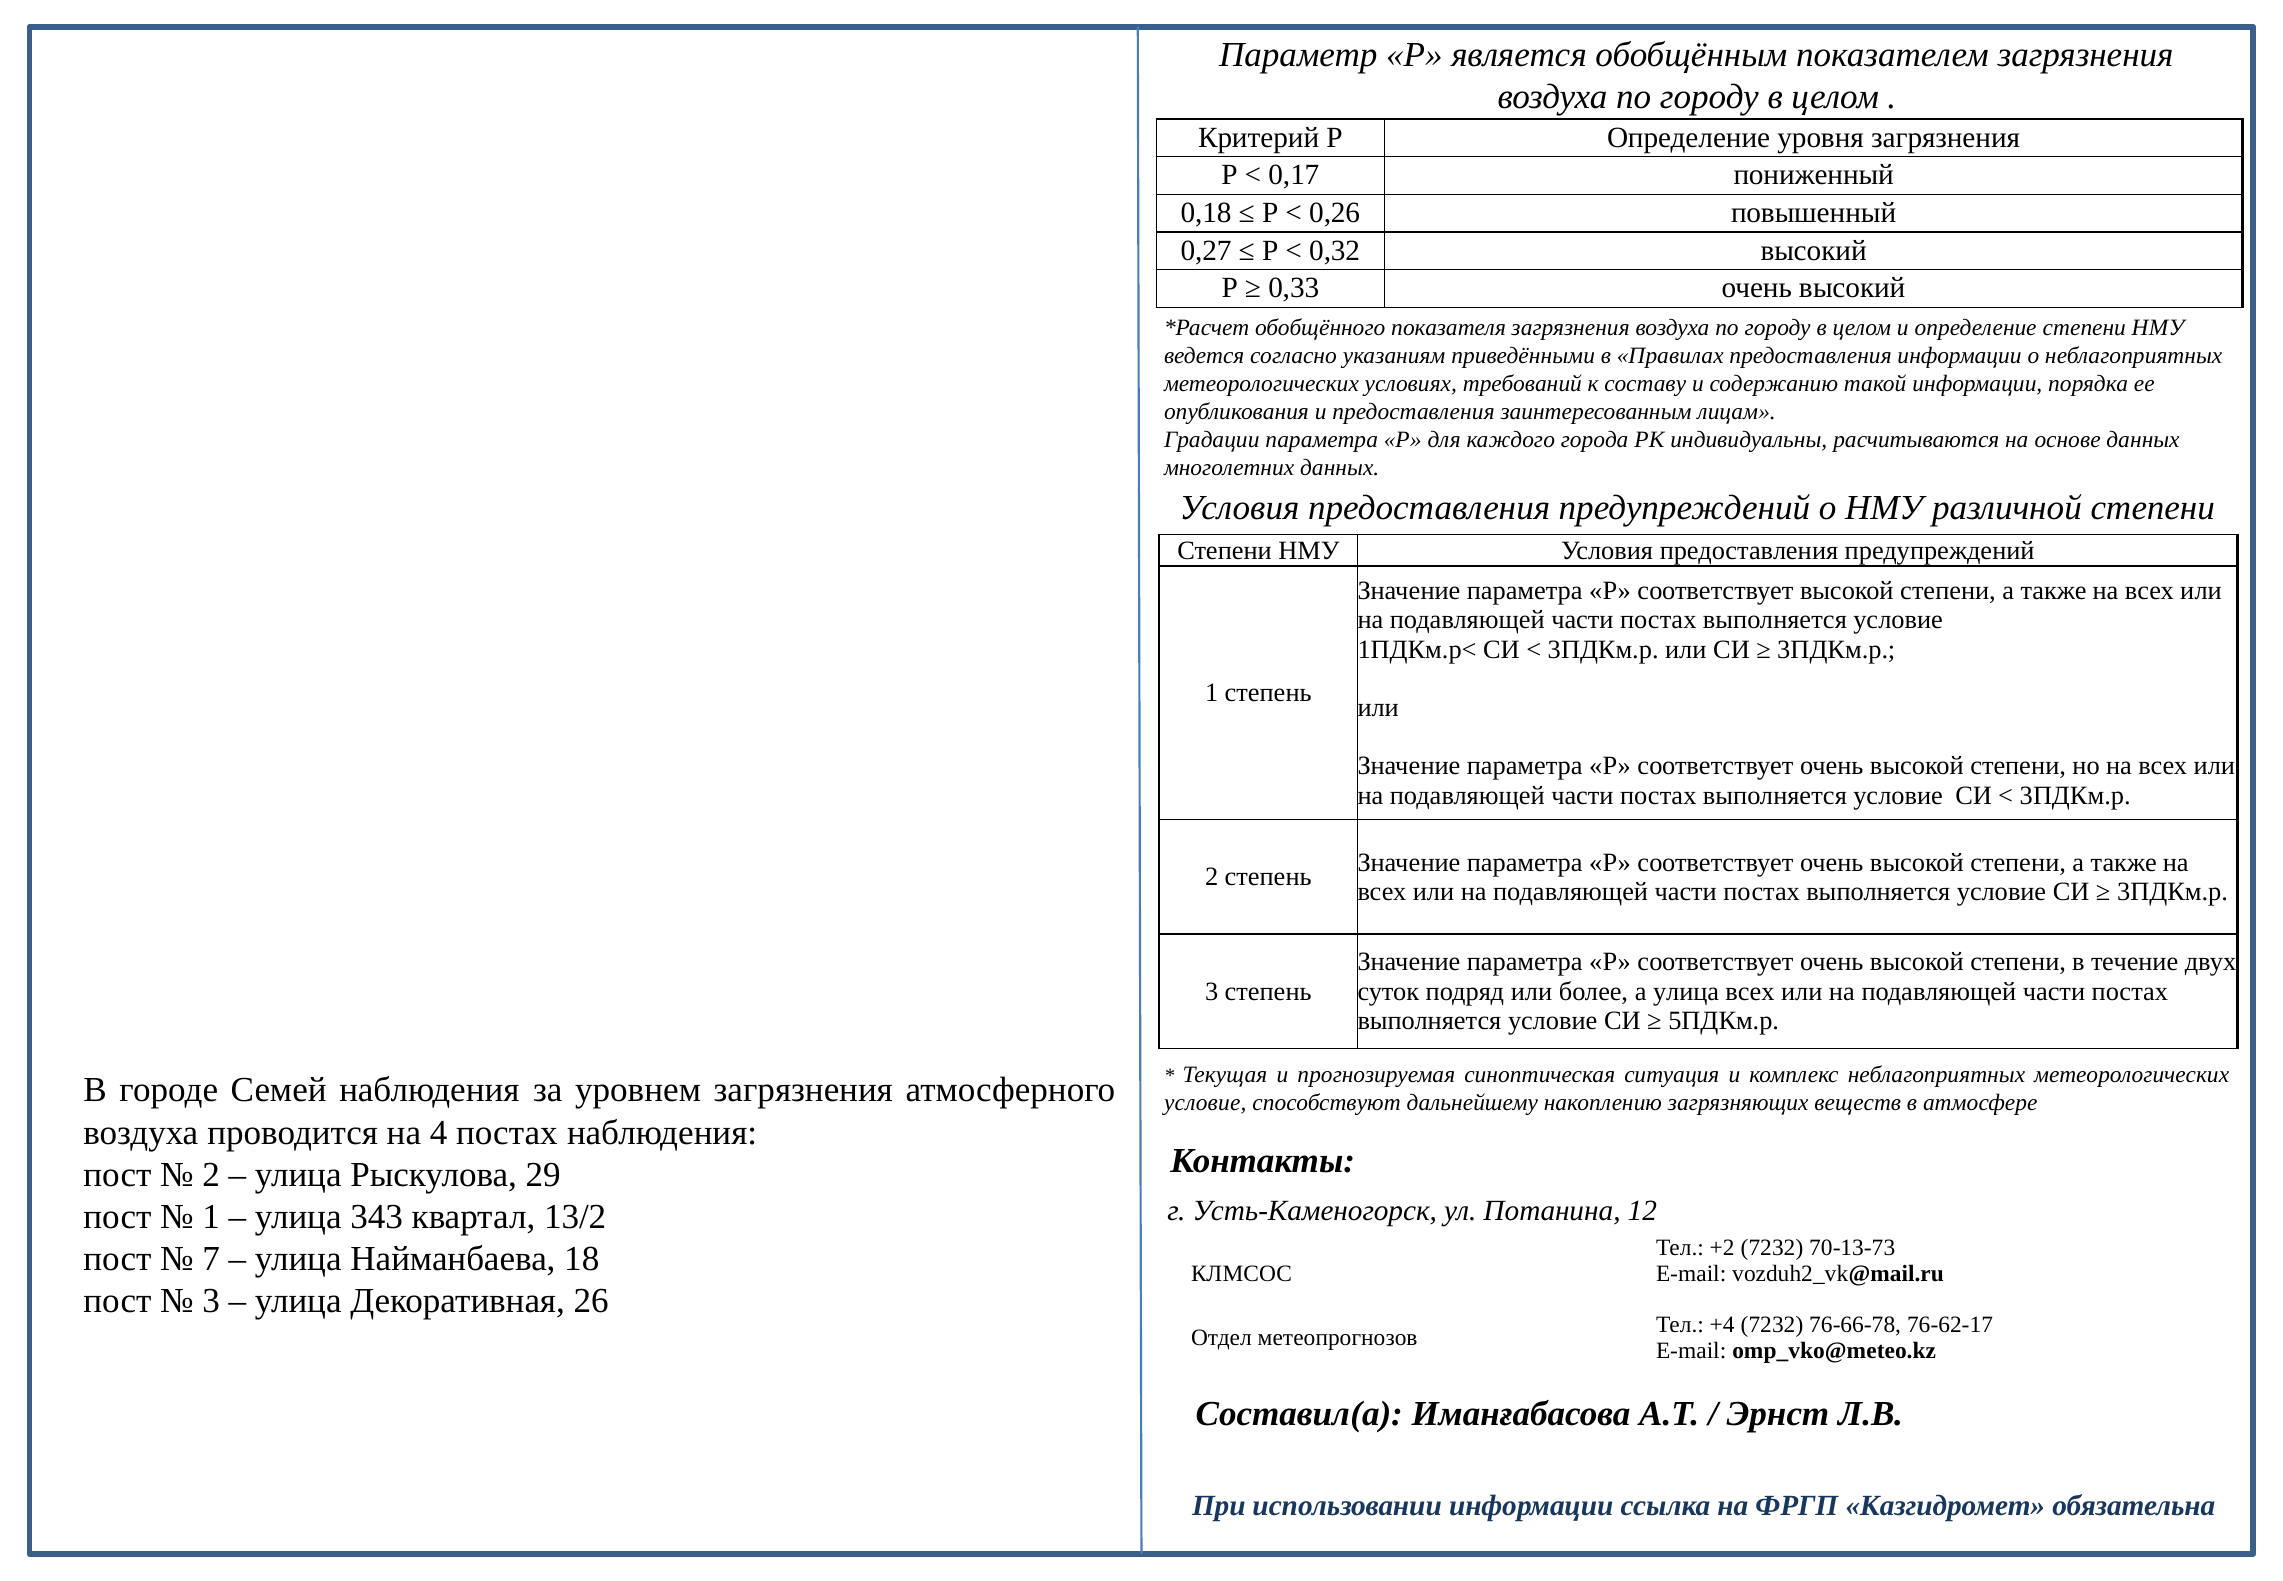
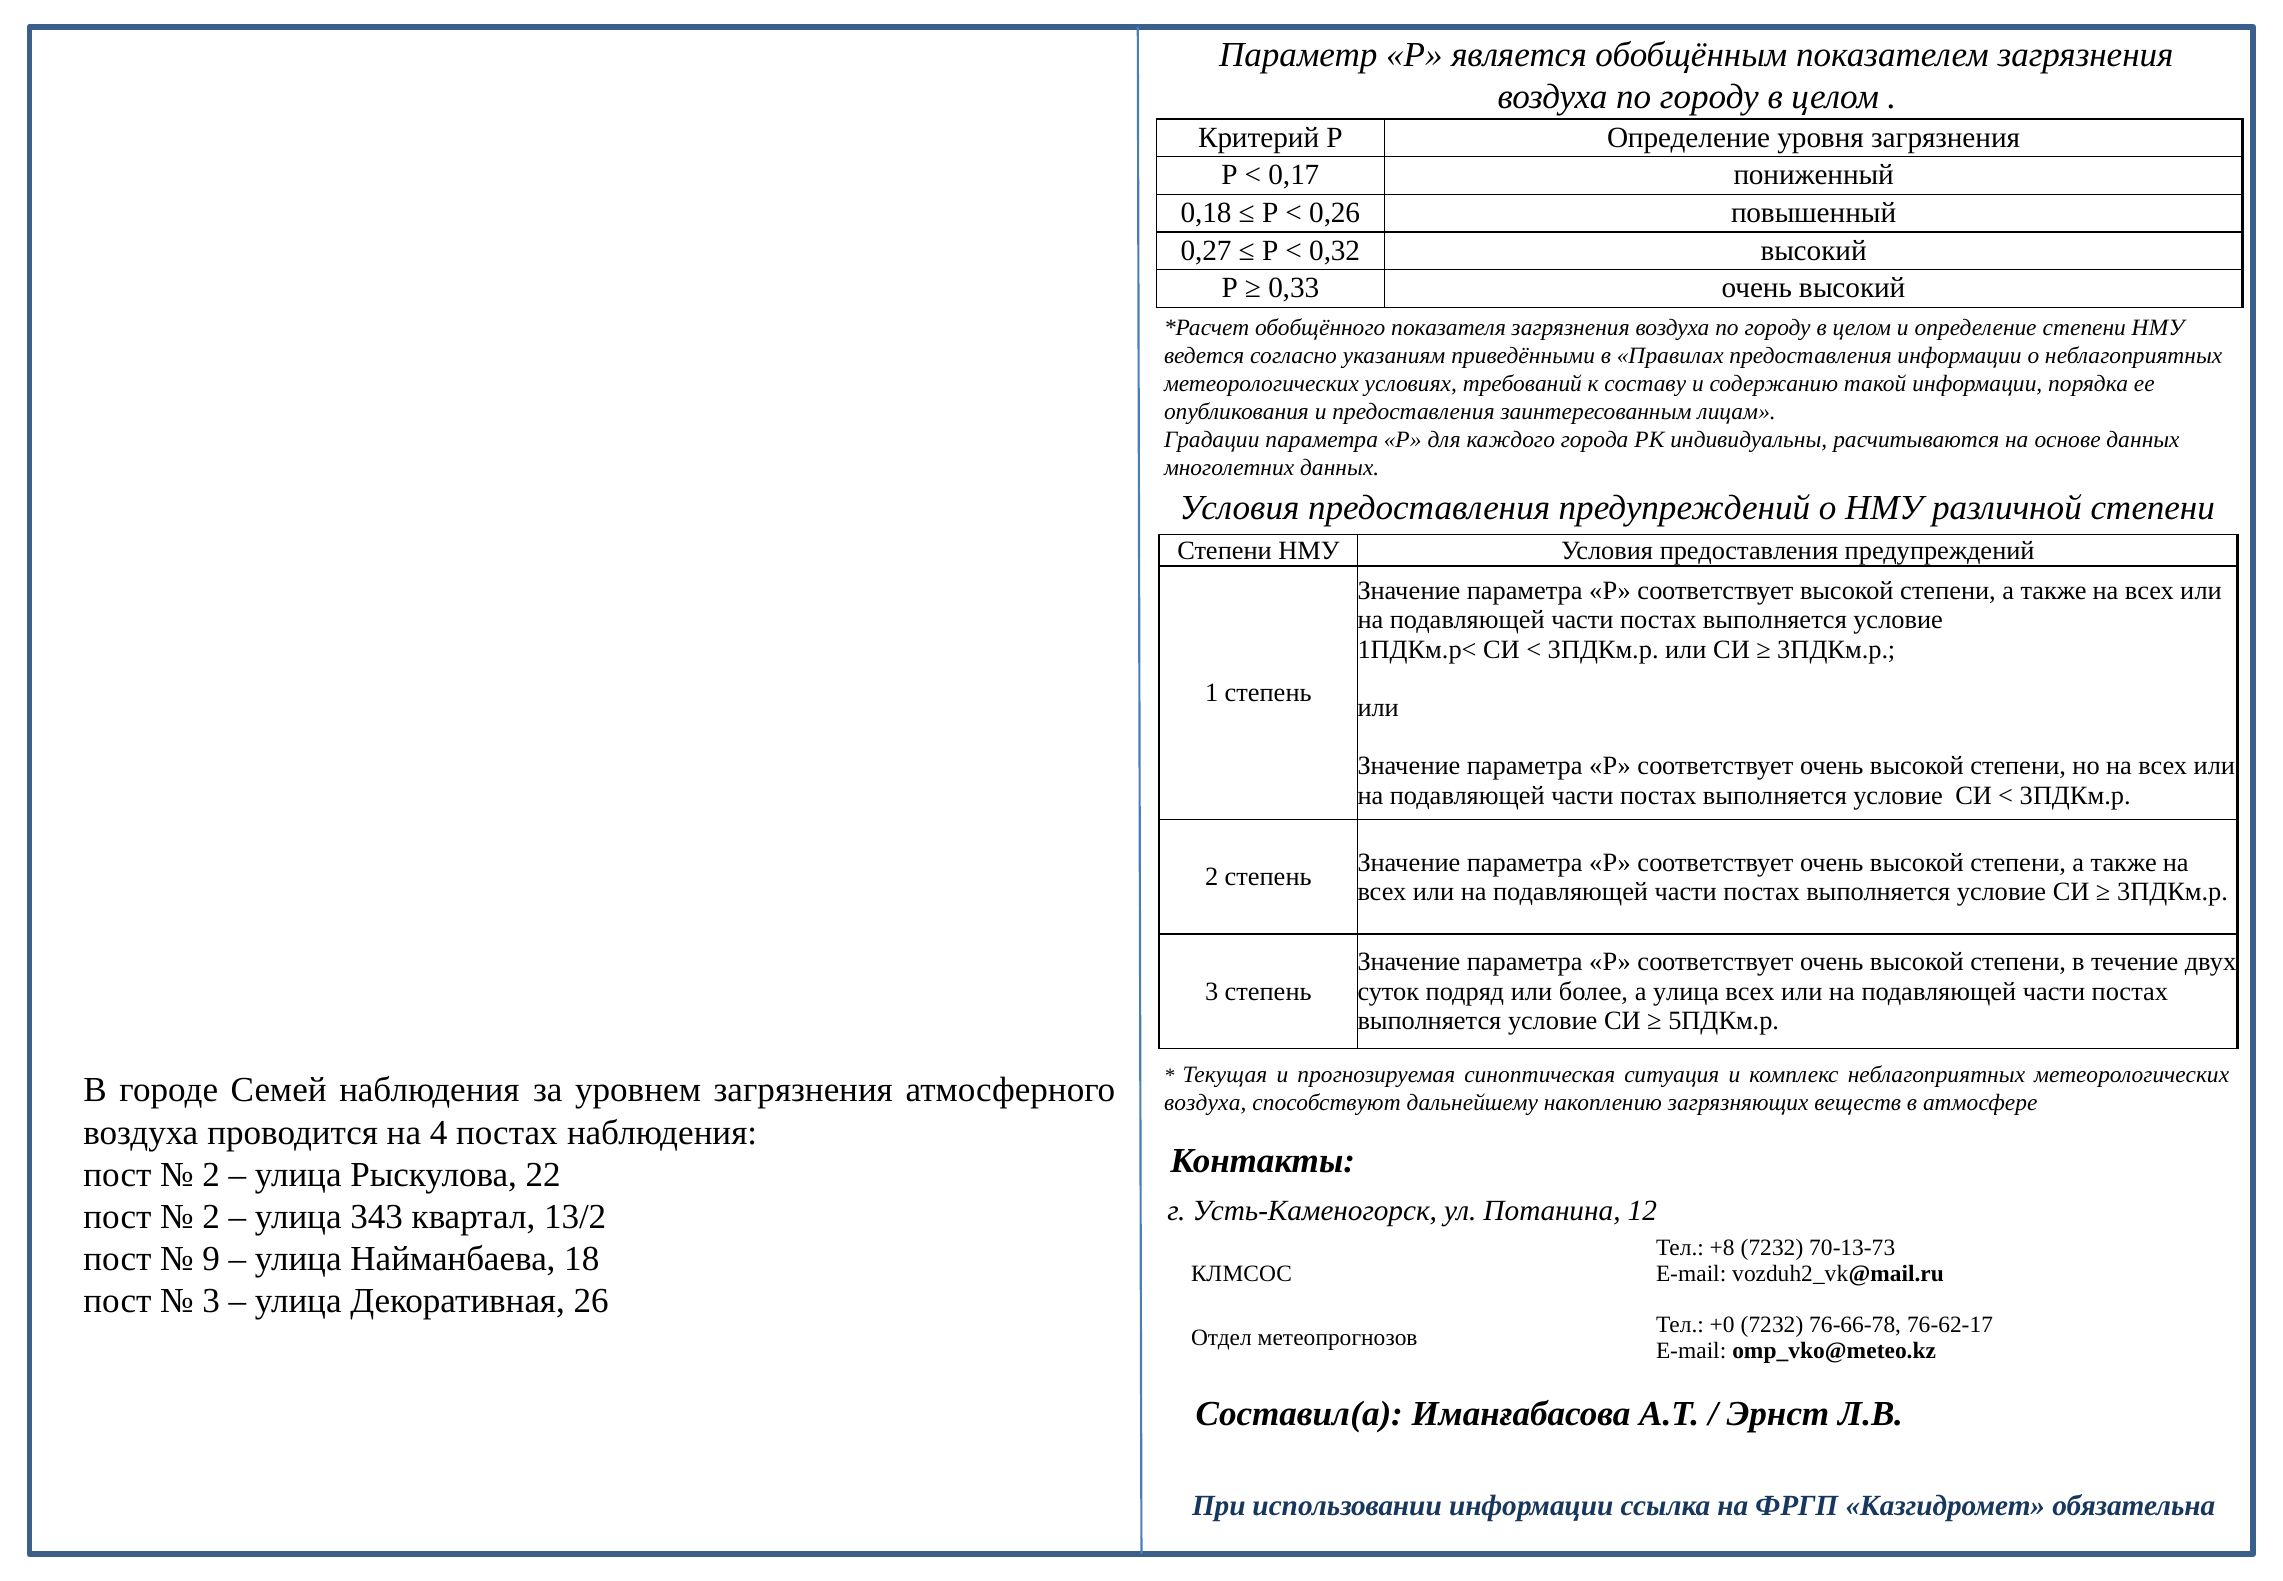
условие at (1205, 1102): условие -> воздуха
29: 29 -> 22
1 at (211, 1216): 1 -> 2
+2: +2 -> +8
7: 7 -> 9
+4: +4 -> +0
